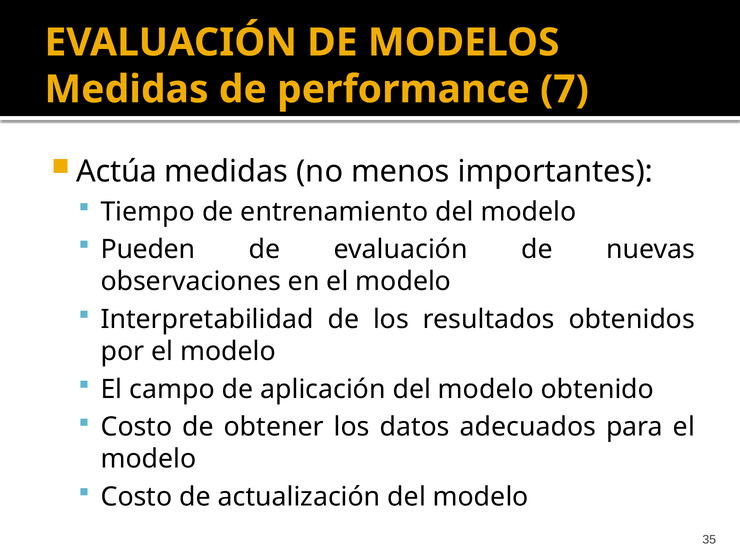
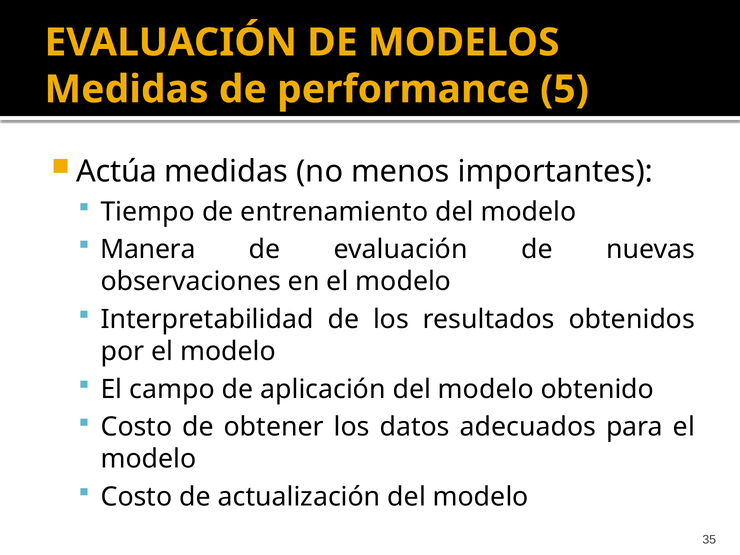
7: 7 -> 5
Pueden: Pueden -> Manera
